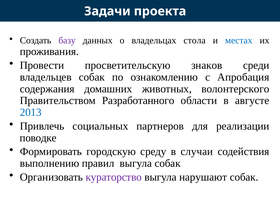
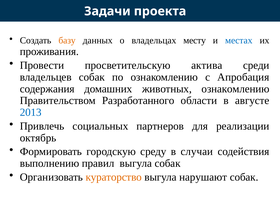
базу colour: purple -> orange
стола: стола -> месту
знаков: знаков -> актива
животных волонтерского: волонтерского -> ознакомлению
поводке: поводке -> октябрь
кураторство colour: purple -> orange
